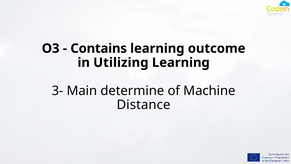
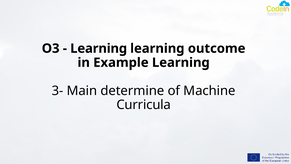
Contains at (99, 48): Contains -> Learning
Utilizing: Utilizing -> Example
Distance: Distance -> Curricula
